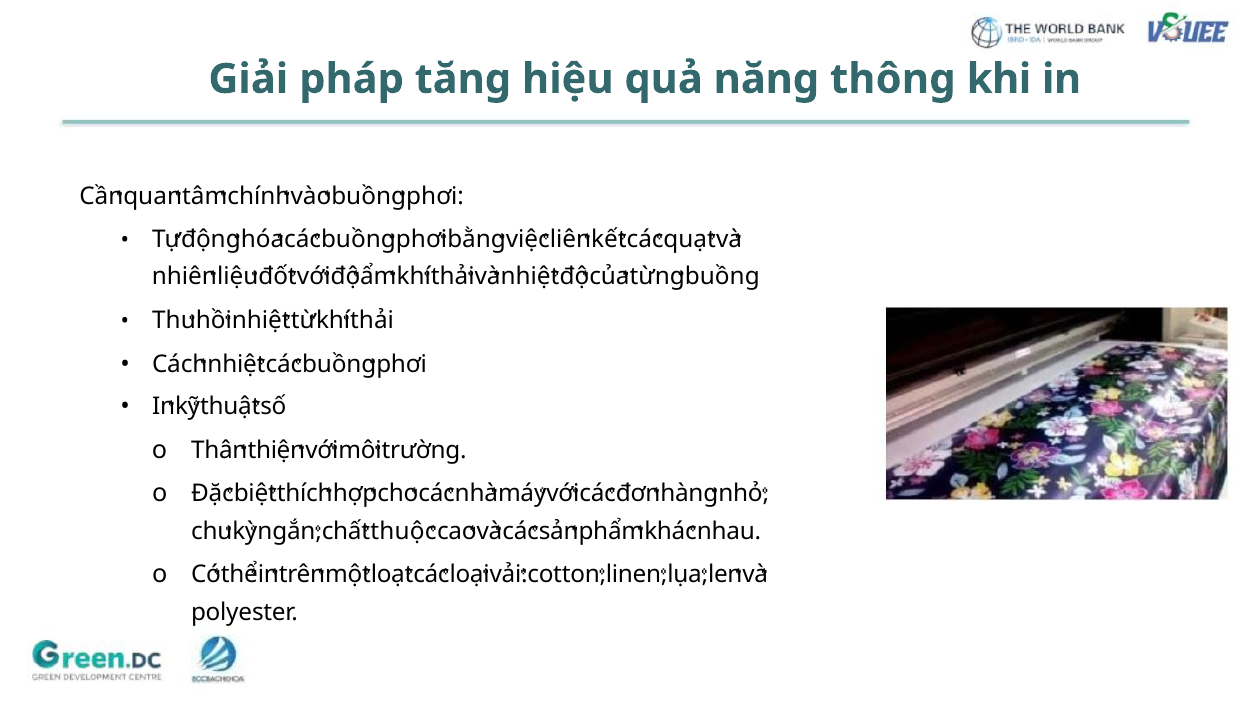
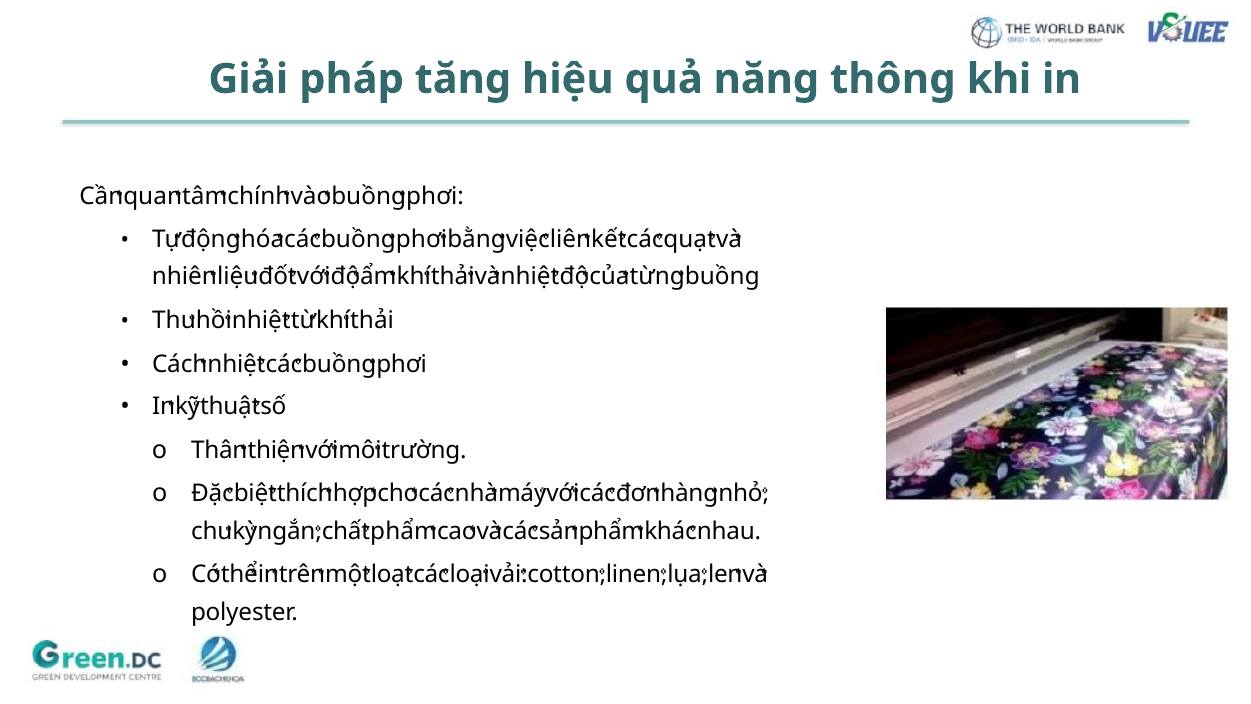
thuộc at (403, 531): thuộc -> phẩm
